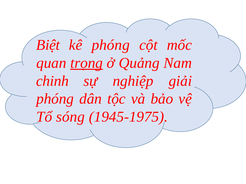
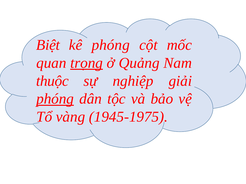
chinh: chinh -> thuộc
phóng at (55, 99) underline: none -> present
sóng: sóng -> vàng
